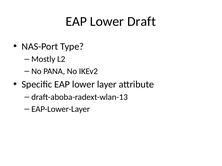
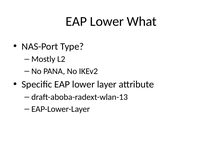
Draft: Draft -> What
